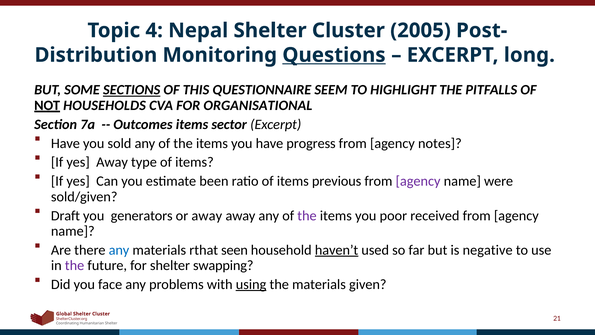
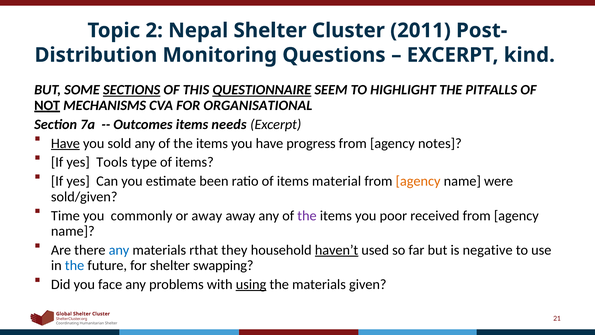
4: 4 -> 2
2005: 2005 -> 2011
Questions underline: present -> none
long: long -> kind
QUESTIONNAIRE underline: none -> present
HOUSEHOLDS: HOUSEHOLDS -> MECHANISMS
sector: sector -> needs
Have at (65, 143) underline: none -> present
yes Away: Away -> Tools
previous: previous -> material
agency at (418, 181) colour: purple -> orange
Draft: Draft -> Time
generators: generators -> commonly
seen: seen -> they
the at (75, 265) colour: purple -> blue
